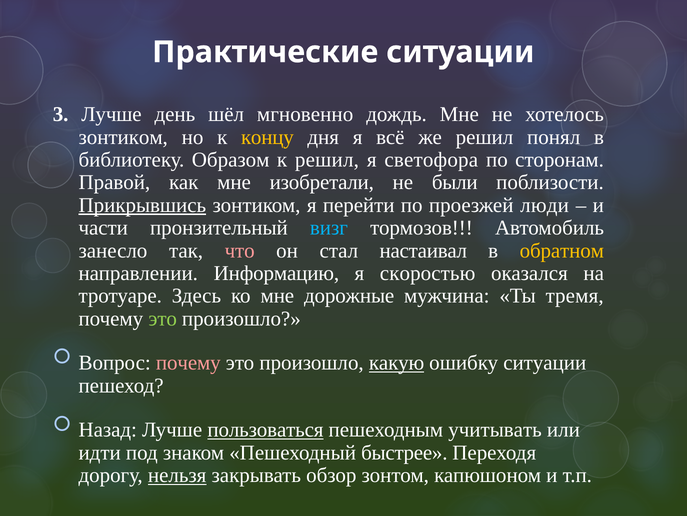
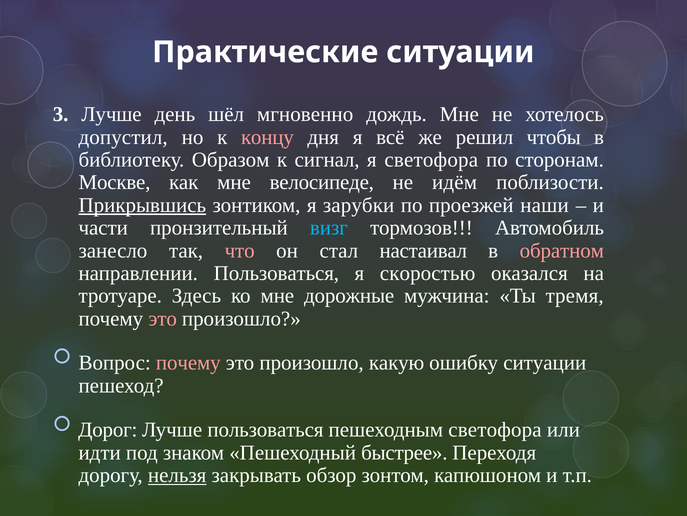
зонтиком at (123, 137): зонтиком -> допустил
концу colour: yellow -> pink
понял: понял -> чтобы
к решил: решил -> сигнал
Правой: Правой -> Москве
изобретали: изобретали -> велосипеде
были: были -> идём
перейти: перейти -> зарубки
люди: люди -> наши
обратном colour: yellow -> pink
направлении Информацию: Информацию -> Пользоваться
это at (163, 318) colour: light green -> pink
какую underline: present -> none
Назад: Назад -> Дорог
пользоваться at (265, 429) underline: present -> none
пешеходным учитывать: учитывать -> светофора
